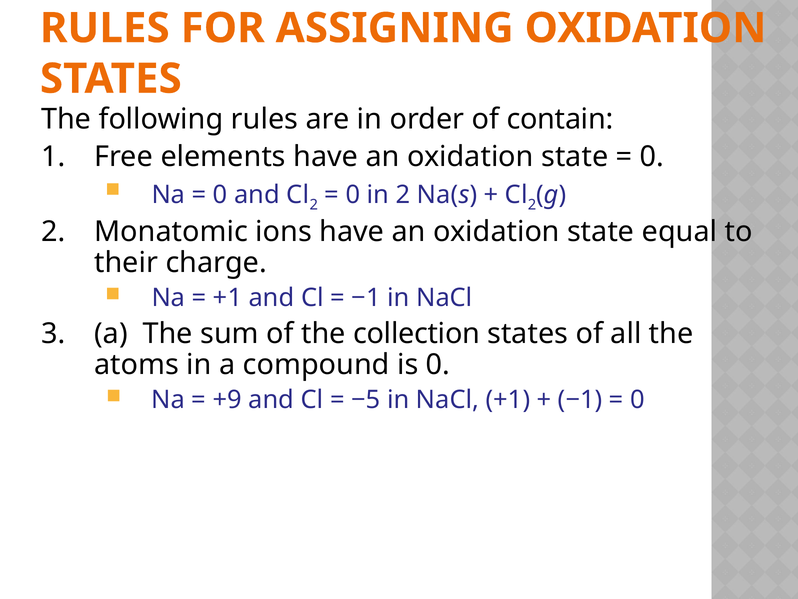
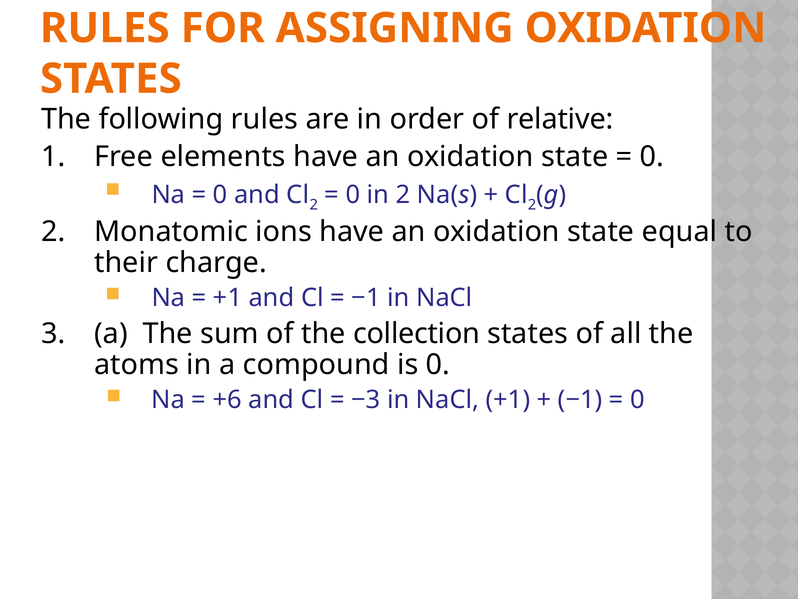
contain: contain -> relative
+9: +9 -> +6
−5: −5 -> −3
